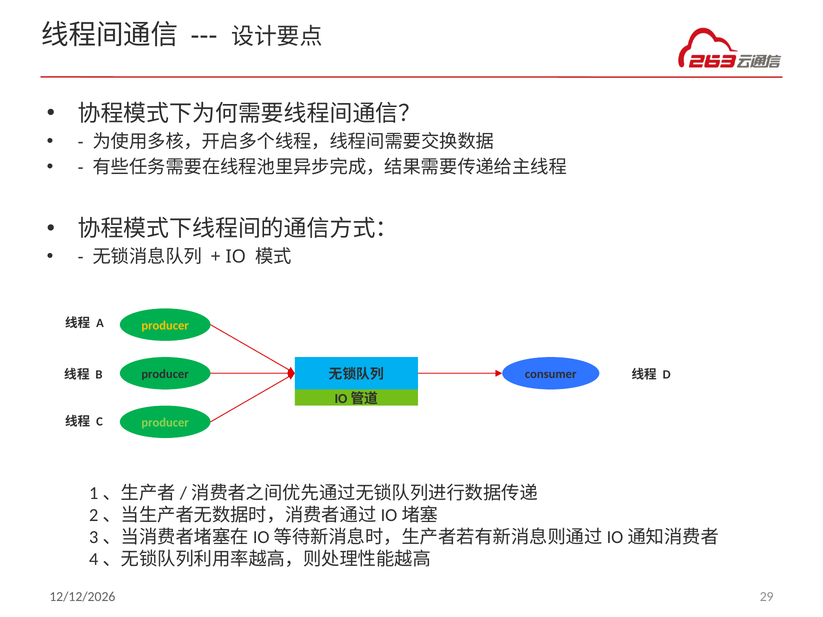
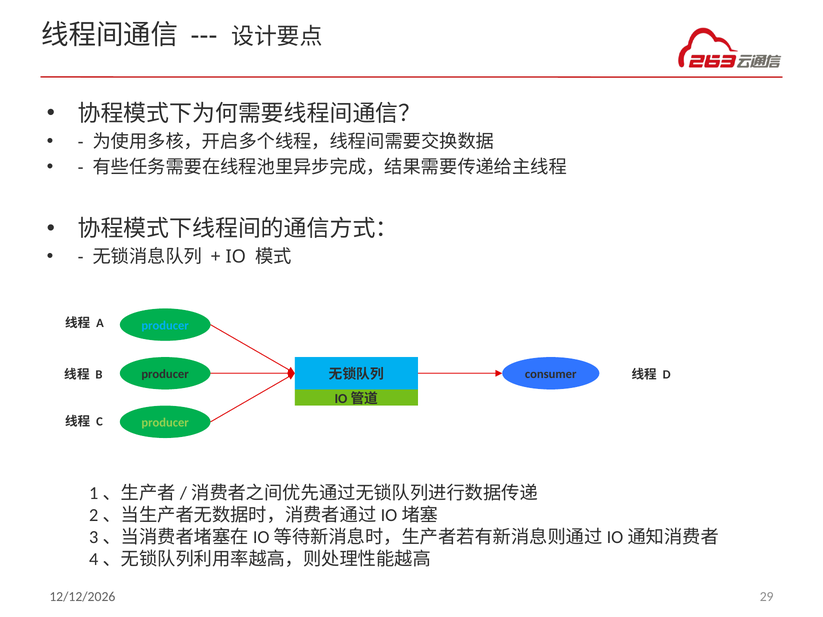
producer at (165, 326) colour: yellow -> light blue
